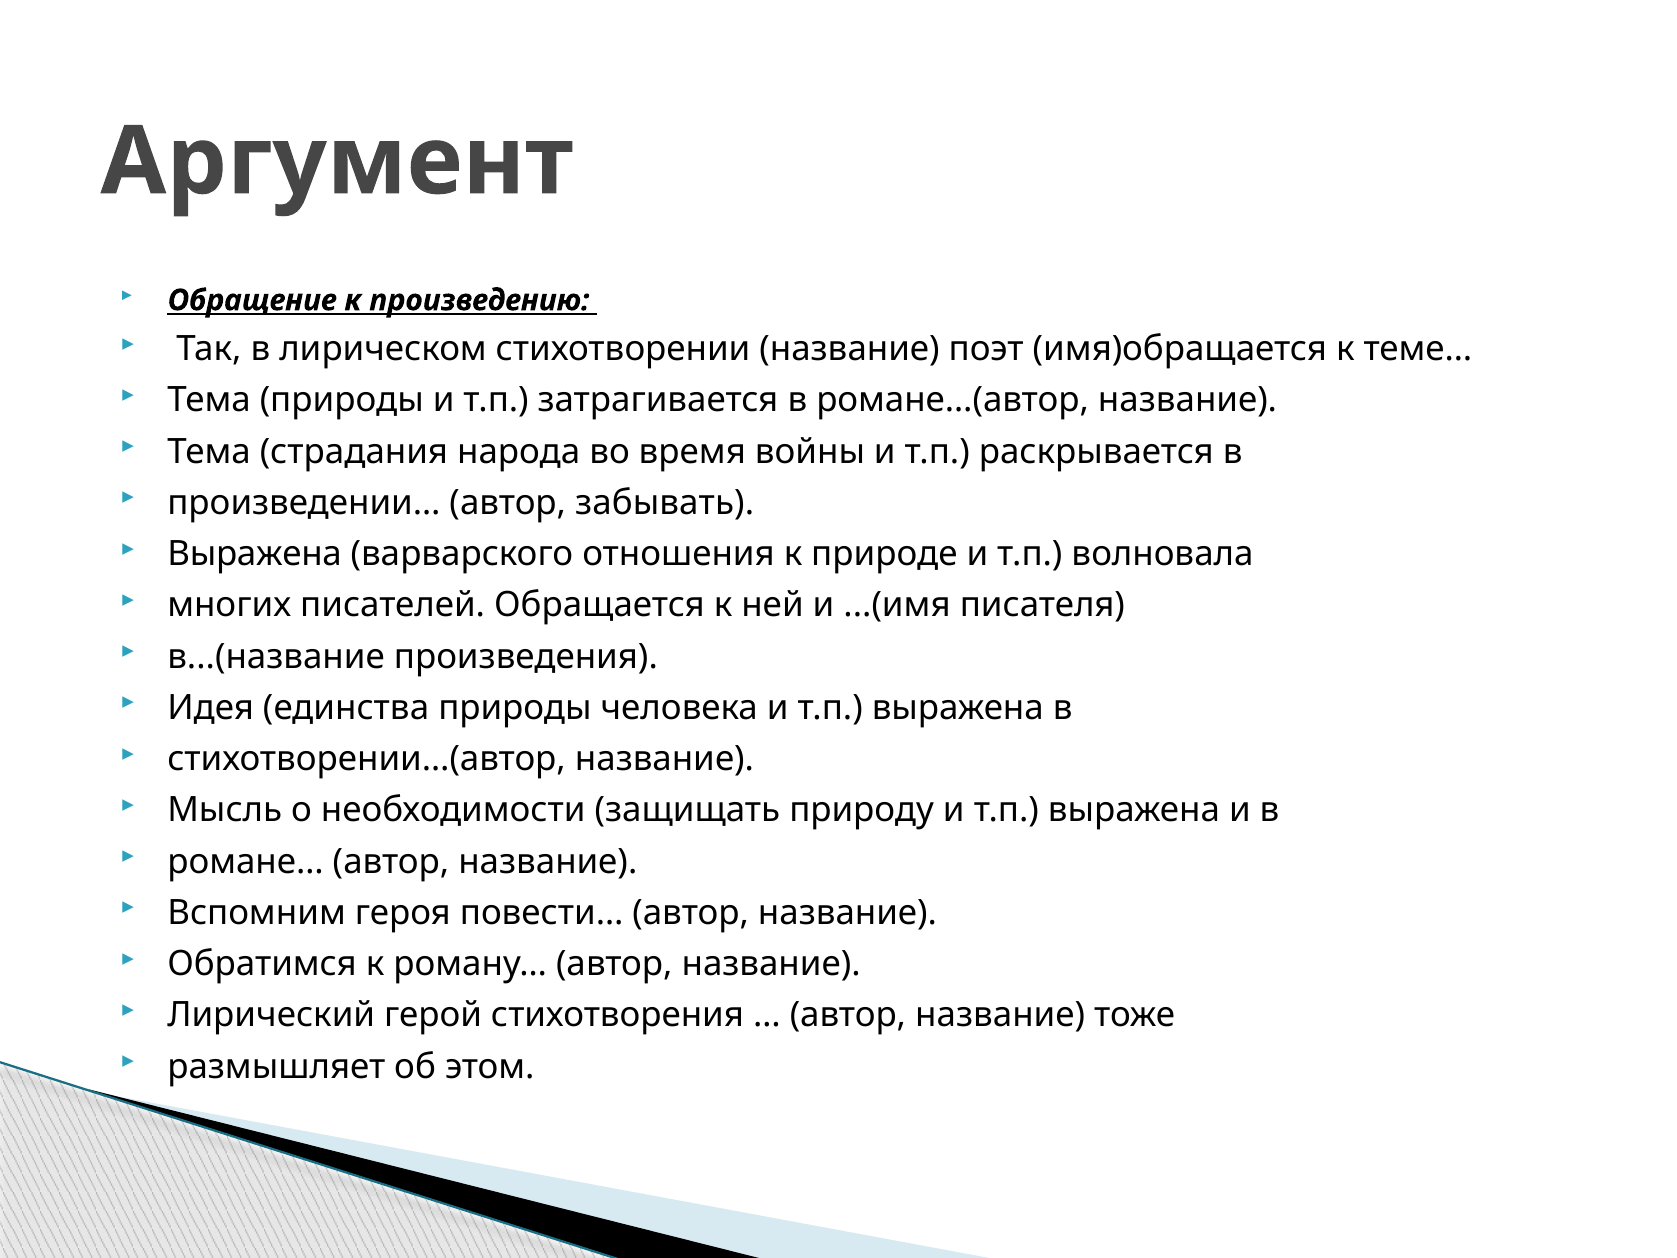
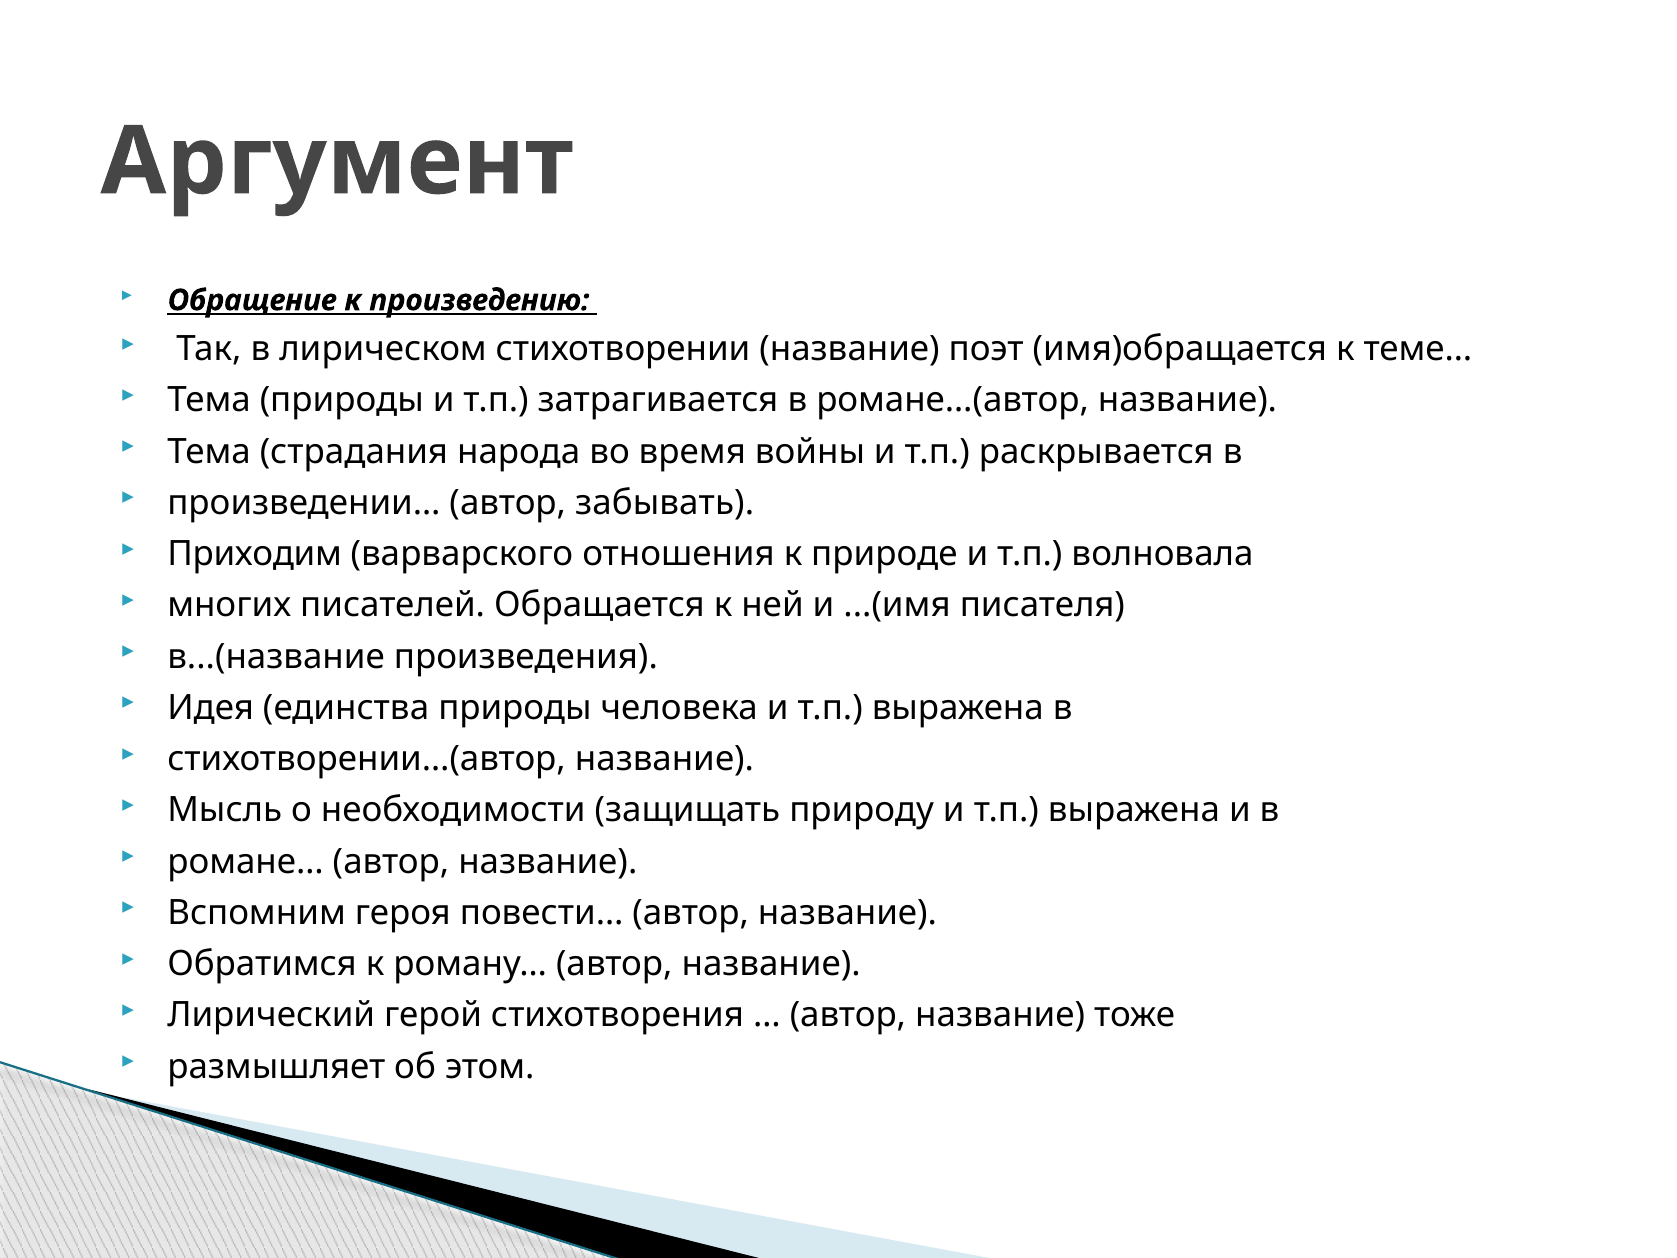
Выражена at (255, 554): Выражена -> Приходим
